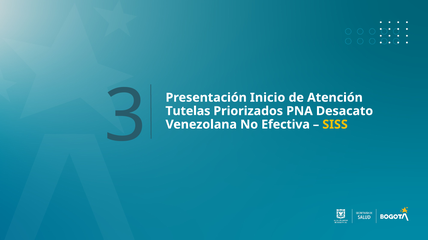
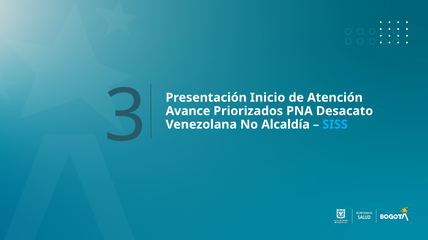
Tutelas: Tutelas -> Avance
Efectiva: Efectiva -> Alcaldía
SISS colour: yellow -> light blue
